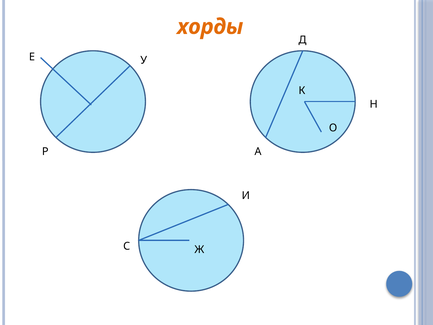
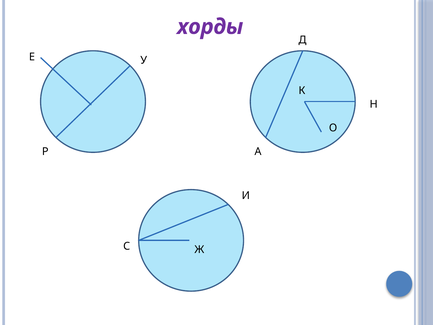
хорды colour: orange -> purple
